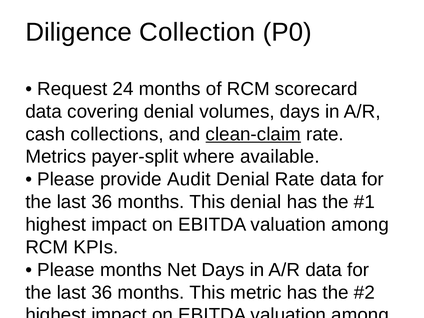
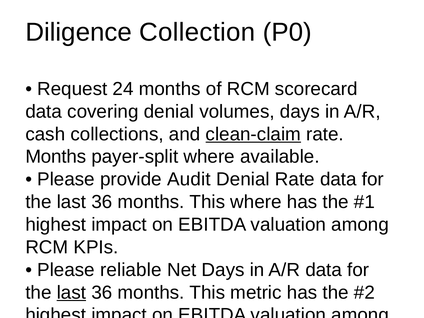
Metrics at (56, 157): Metrics -> Months
This denial: denial -> where
Please months: months -> reliable
last at (71, 292) underline: none -> present
